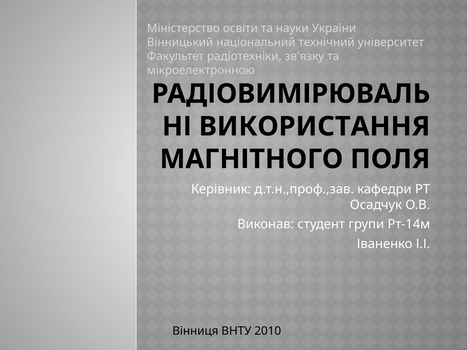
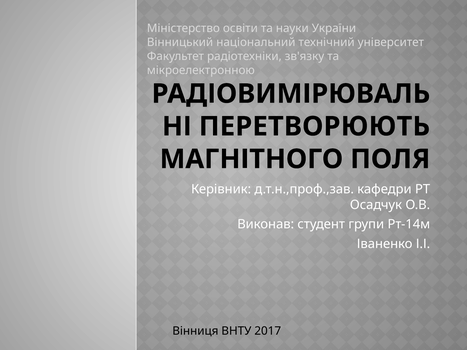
ВИКОРИСТАННЯ: ВИКОРИСТАННЯ -> ПЕРЕТВОРЮЮТЬ
2010: 2010 -> 2017
